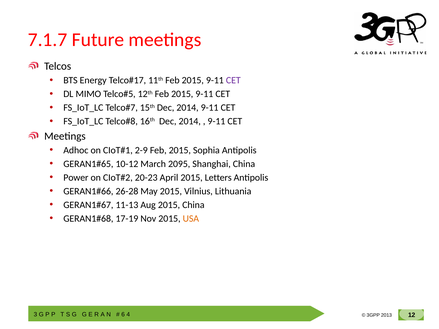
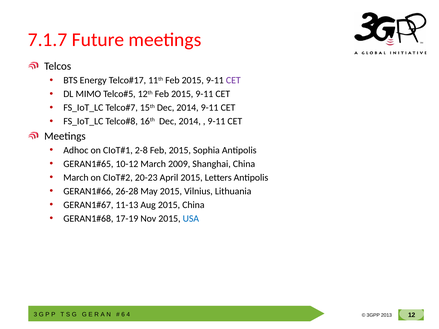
2-9: 2-9 -> 2-8
2095: 2095 -> 2009
Power at (76, 178): Power -> March
USA colour: orange -> blue
